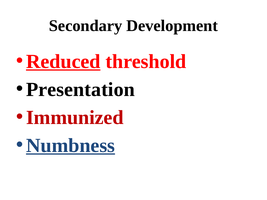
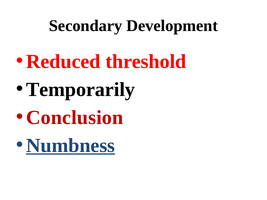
Reduced underline: present -> none
Presentation: Presentation -> Temporarily
Immunized: Immunized -> Conclusion
